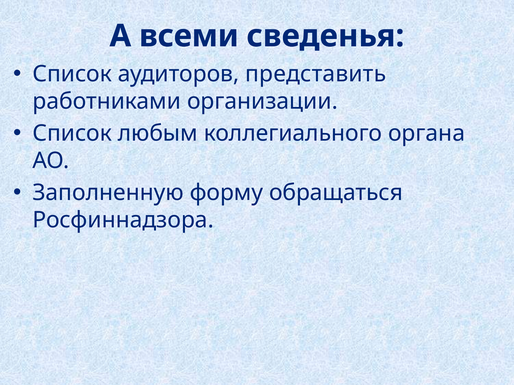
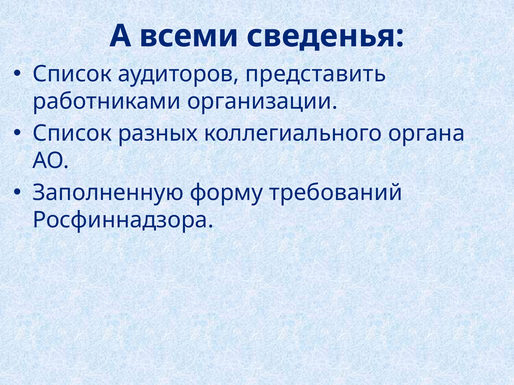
любым: любым -> разных
обращаться: обращаться -> требований
